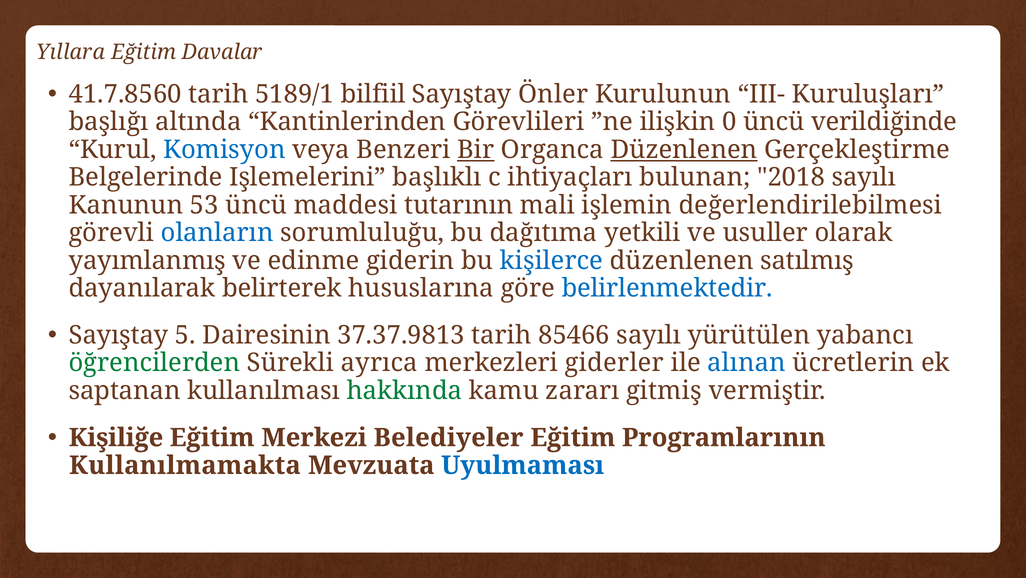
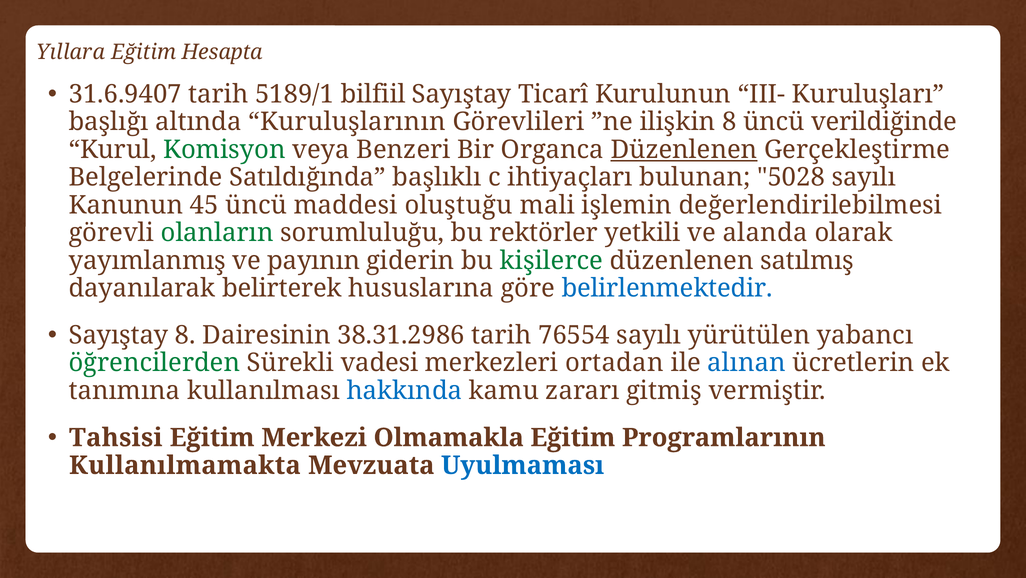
Davalar: Davalar -> Hesapta
41.7.8560: 41.7.8560 -> 31.6.9407
Önler: Önler -> Ticarî
Kantinlerinden: Kantinlerinden -> Kuruluşlarının
ilişkin 0: 0 -> 8
Komisyon colour: blue -> green
Bir underline: present -> none
Işlemelerini: Işlemelerini -> Satıldığında
2018: 2018 -> 5028
53: 53 -> 45
tutarının: tutarının -> oluştuğu
olanların colour: blue -> green
dağıtıma: dağıtıma -> rektörler
usuller: usuller -> alanda
edinme: edinme -> payının
kişilerce colour: blue -> green
Sayıştay 5: 5 -> 8
37.37.9813: 37.37.9813 -> 38.31.2986
85466: 85466 -> 76554
ayrıca: ayrıca -> vadesi
giderler: giderler -> ortadan
saptanan: saptanan -> tanımına
hakkında colour: green -> blue
Kişiliğe: Kişiliğe -> Tahsisi
Belediyeler: Belediyeler -> Olmamakla
